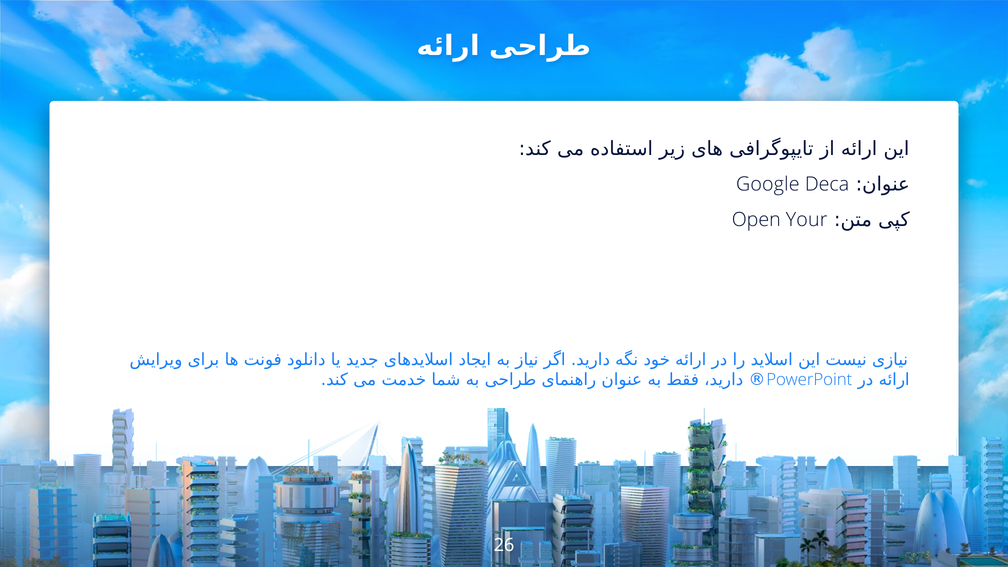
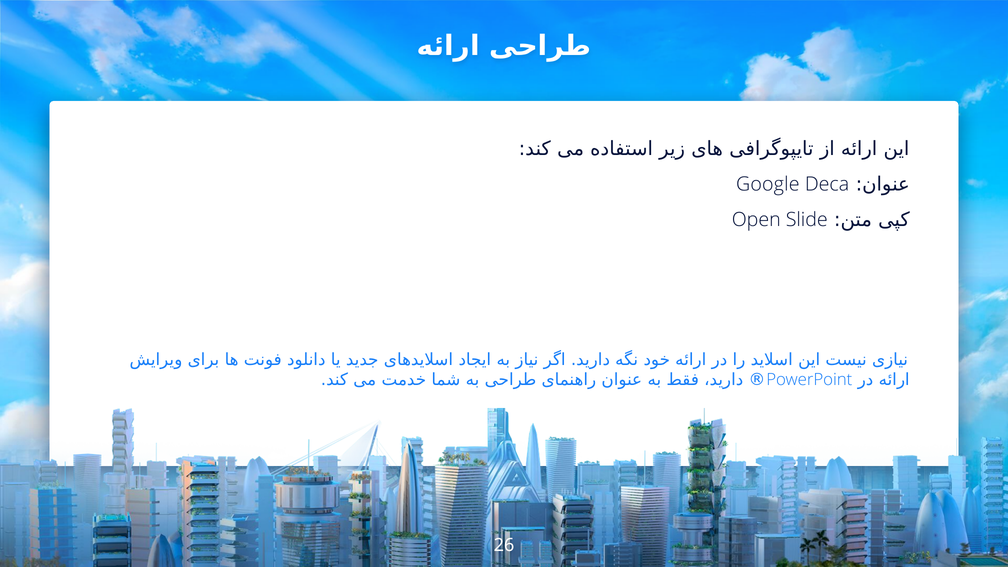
Your: Your -> Slide
